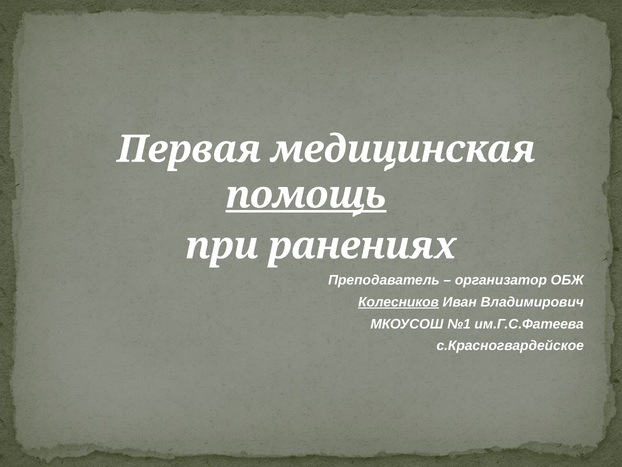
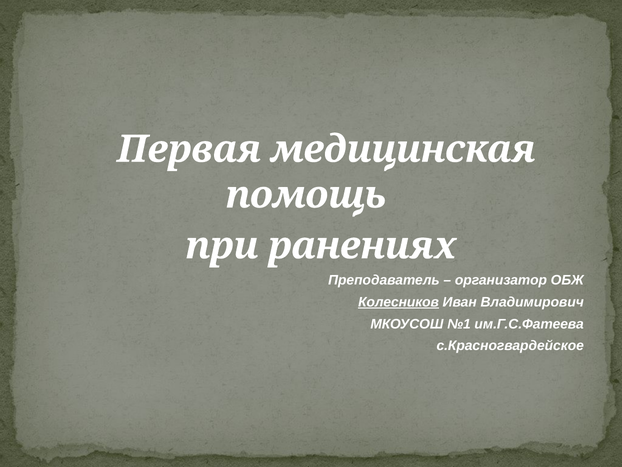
помощь underline: present -> none
